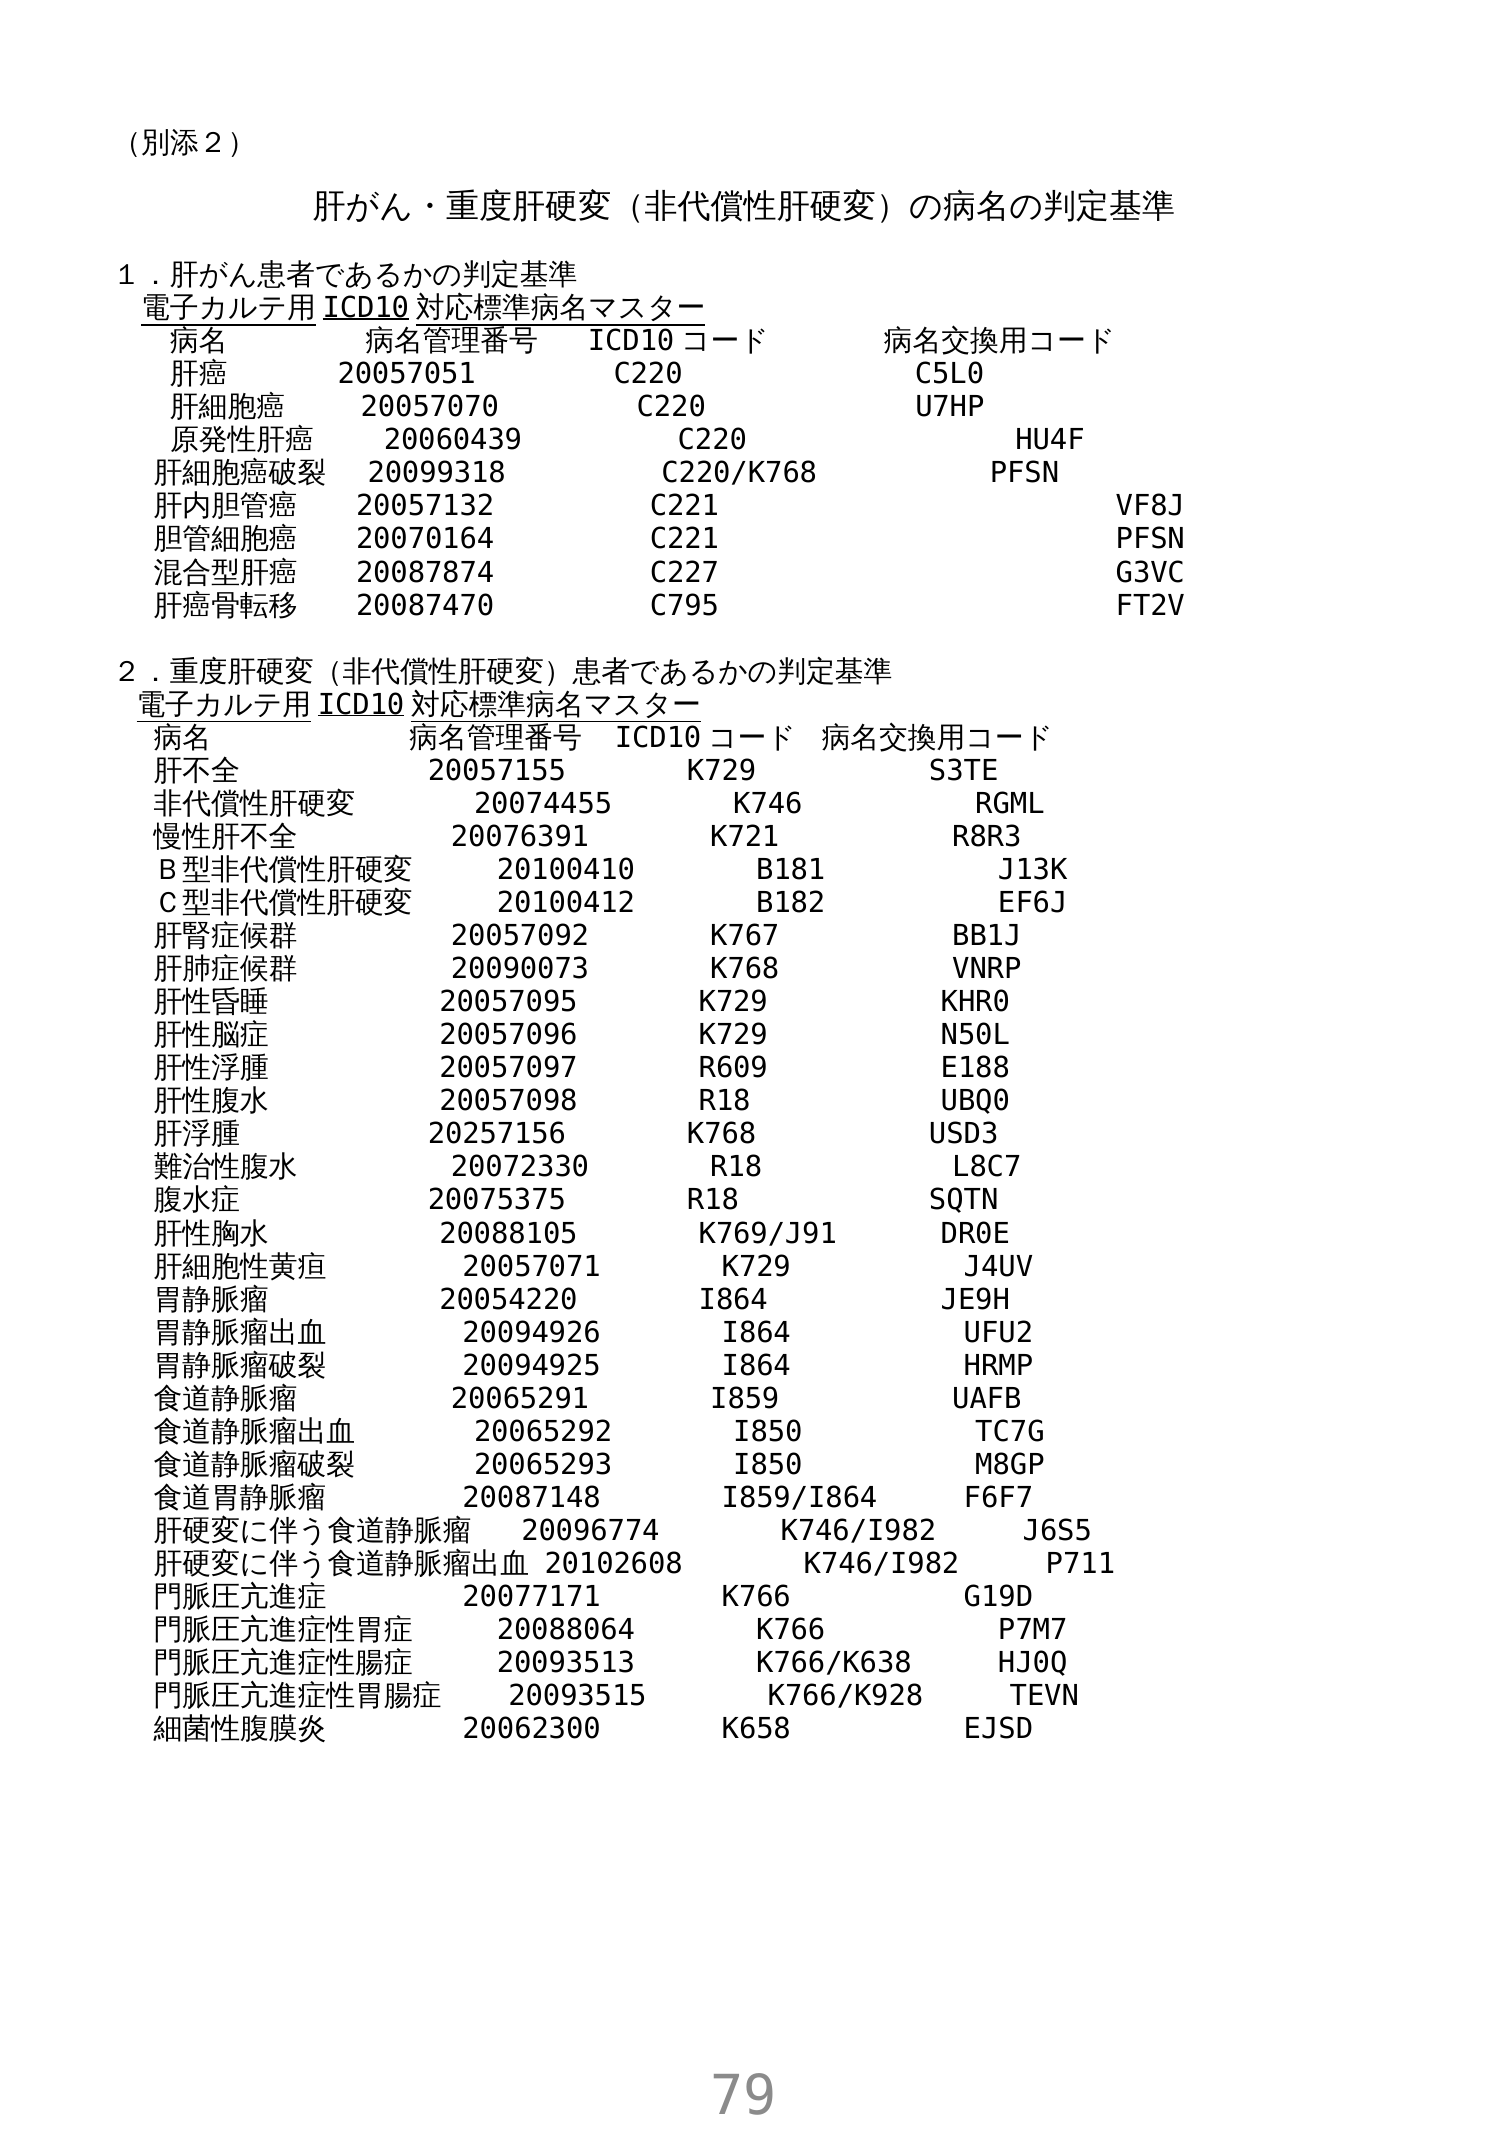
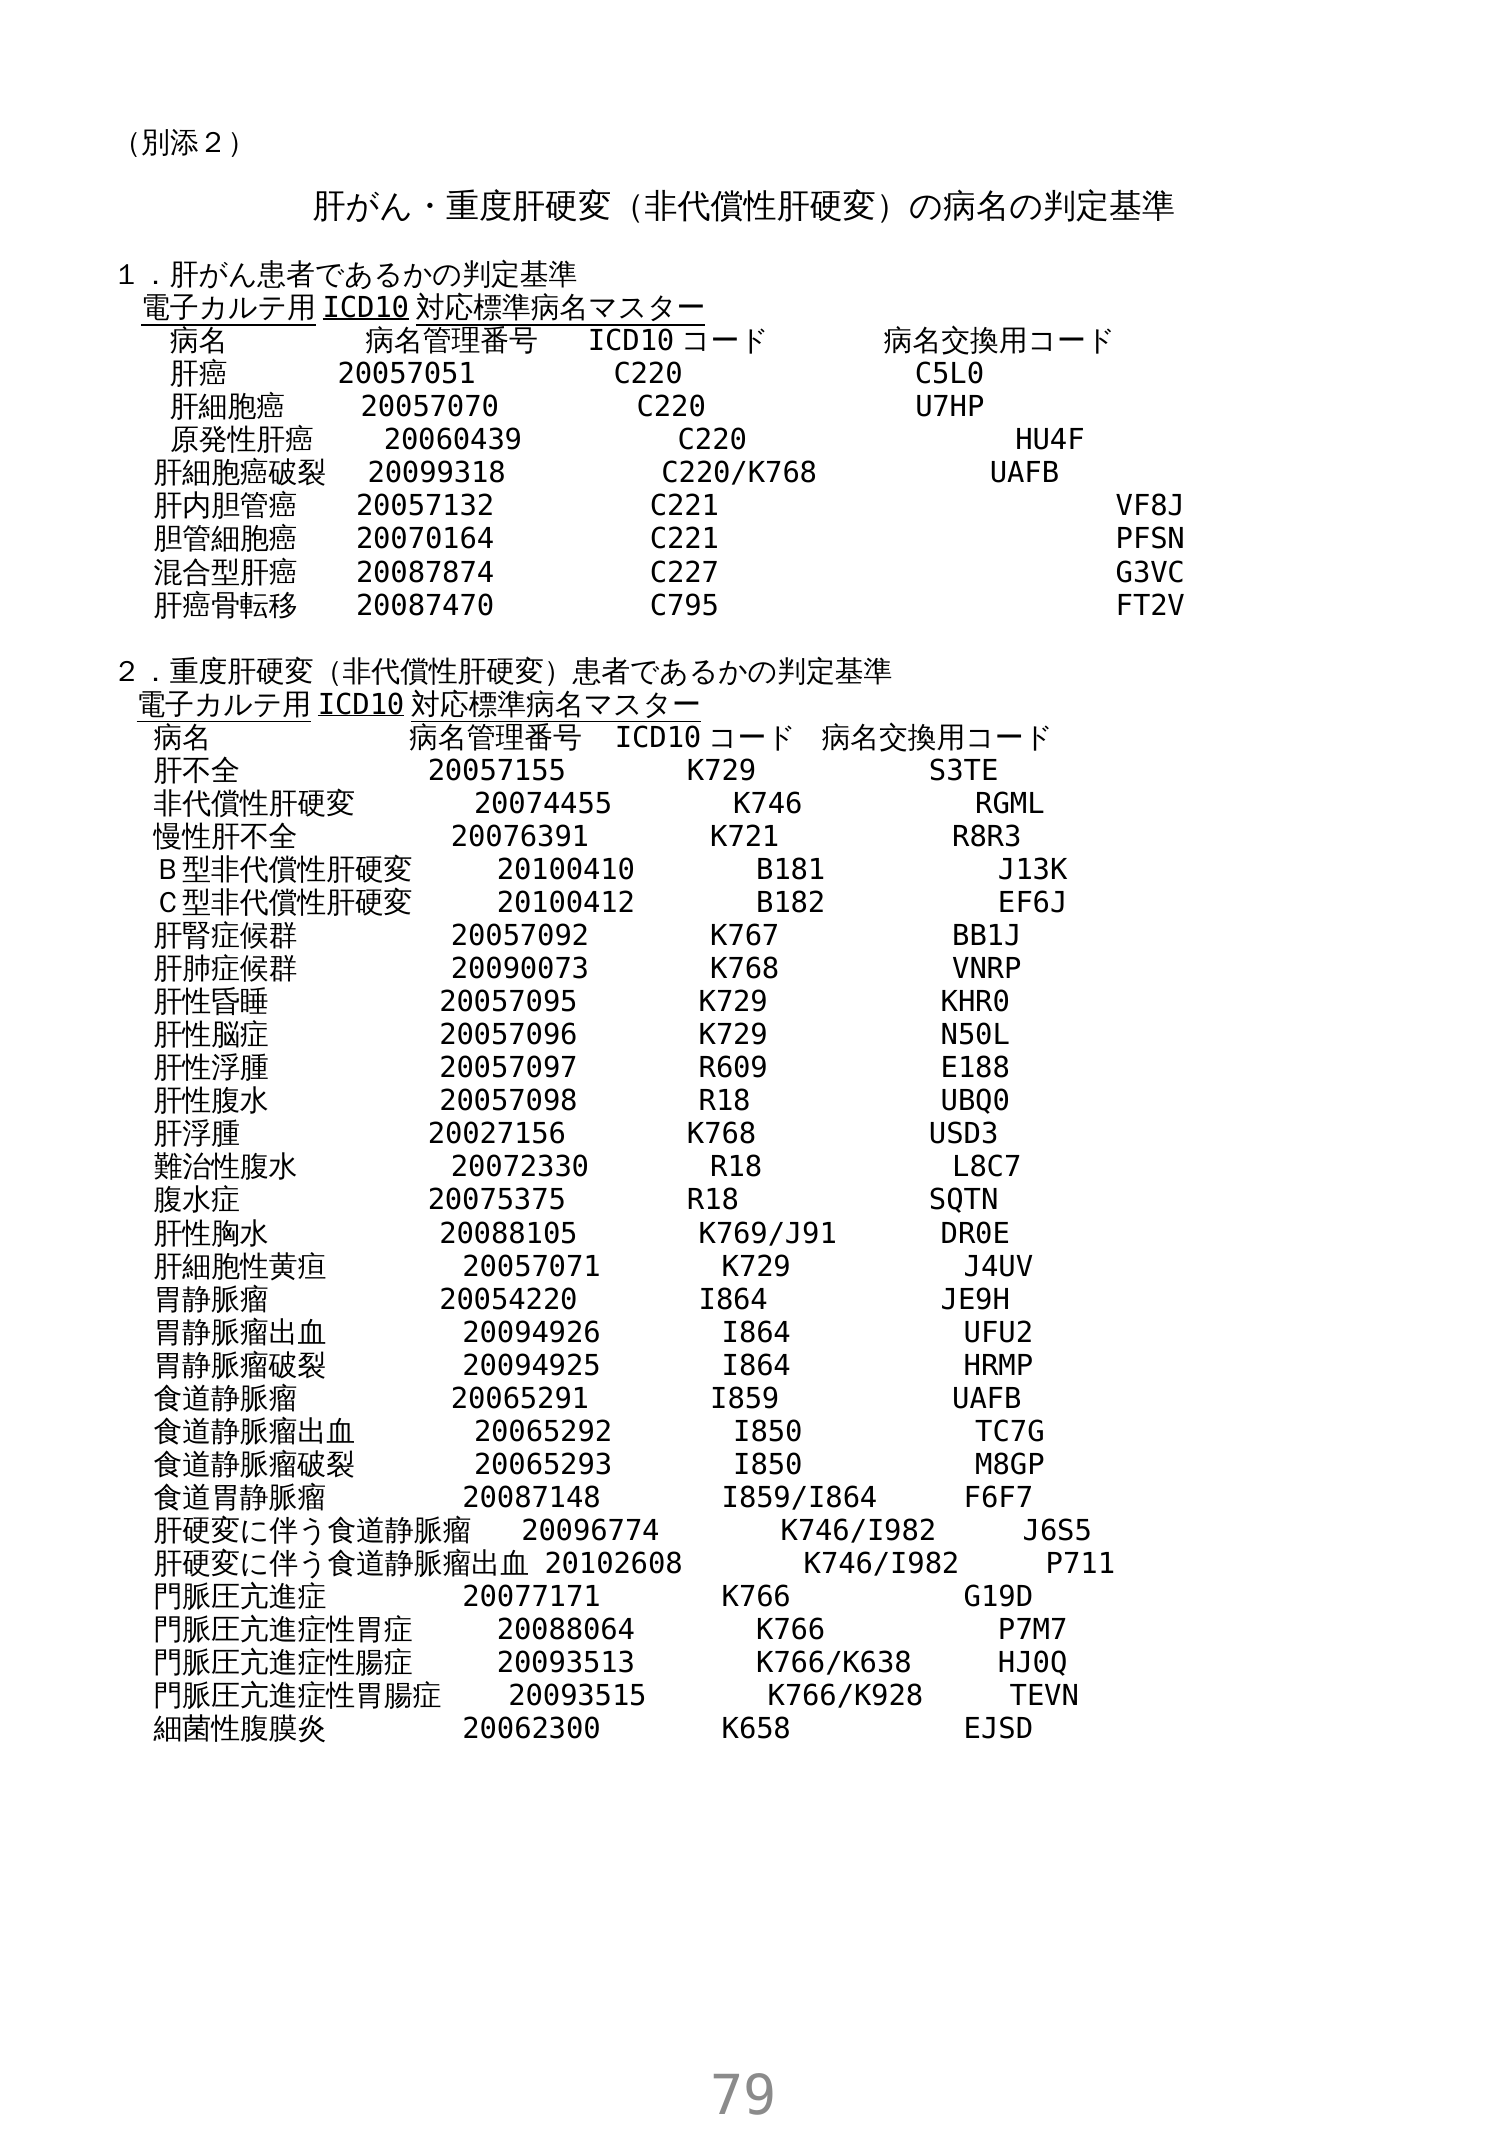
C220/K768 PFSN: PFSN -> UAFB
20257156: 20257156 -> 20027156
